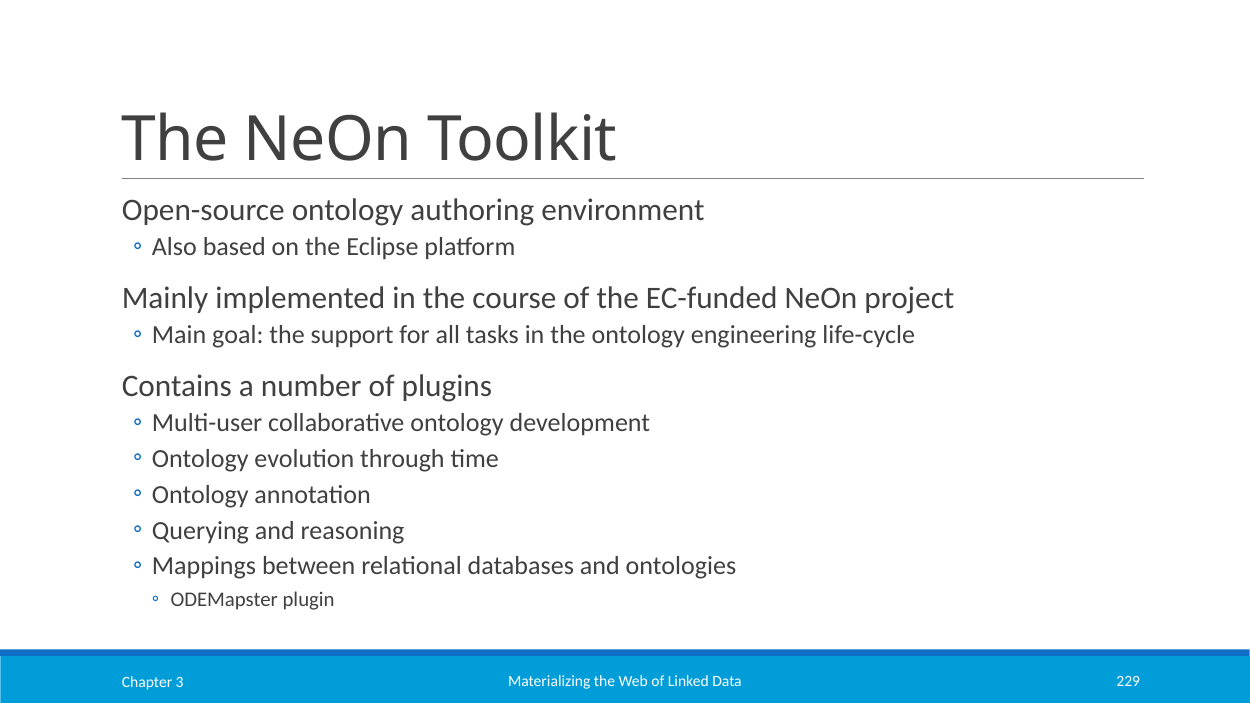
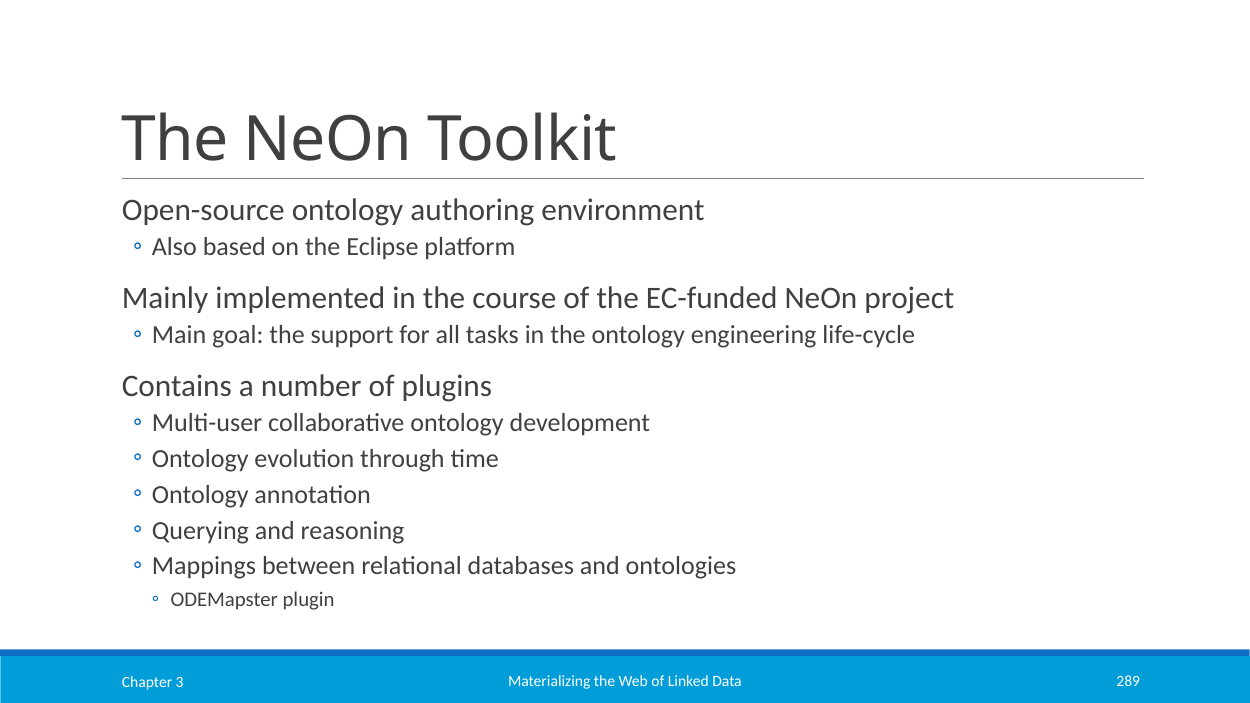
229: 229 -> 289
